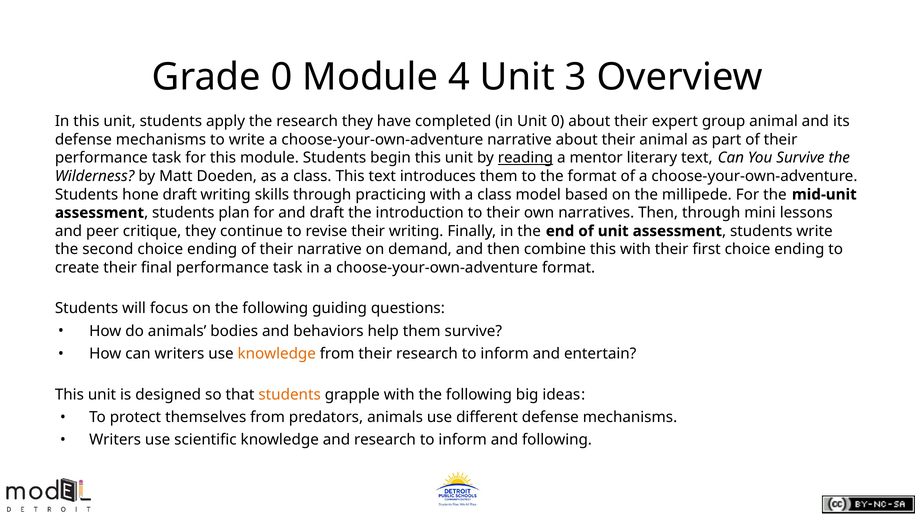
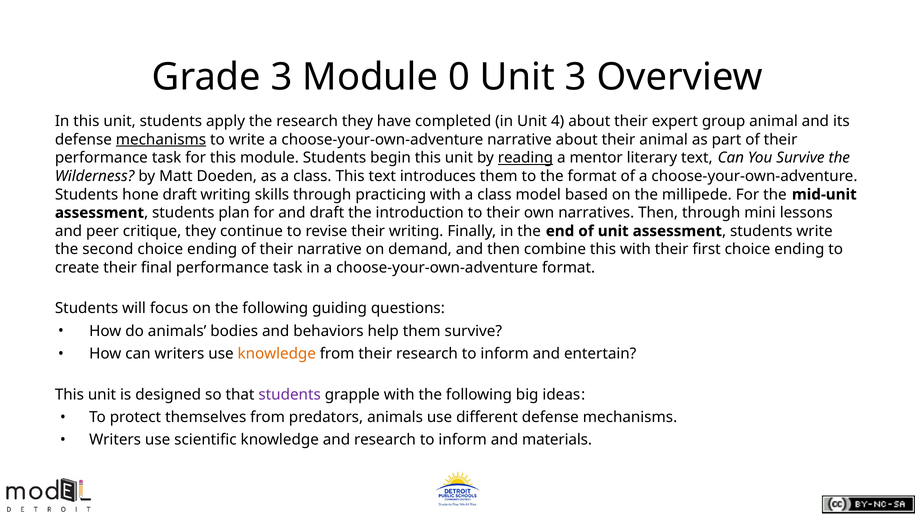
Grade 0: 0 -> 3
4: 4 -> 0
Unit 0: 0 -> 4
mechanisms at (161, 139) underline: none -> present
students at (290, 394) colour: orange -> purple
and following: following -> materials
